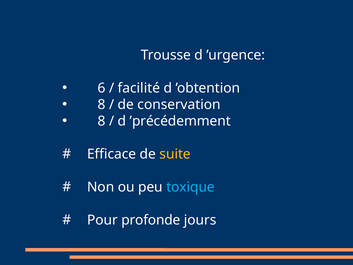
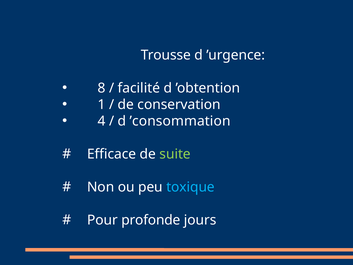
6: 6 -> 8
8 at (102, 105): 8 -> 1
8 at (102, 121): 8 -> 4
’précédemment: ’précédemment -> ’consommation
suite colour: yellow -> light green
